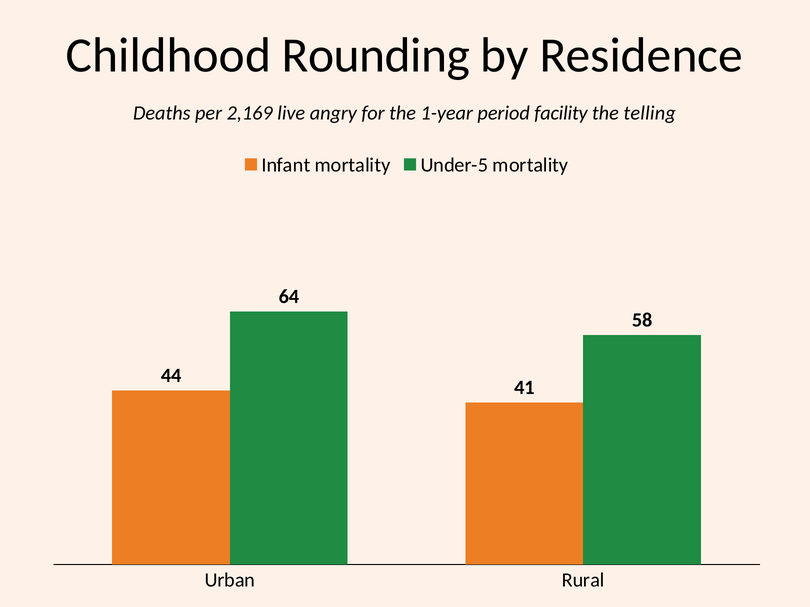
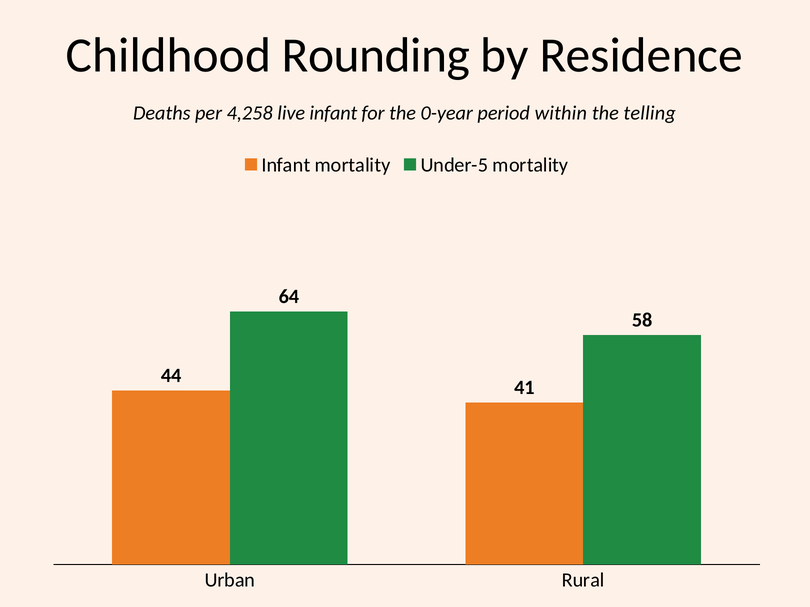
2,169: 2,169 -> 4,258
live angry: angry -> infant
1-year: 1-year -> 0-year
facility: facility -> within
